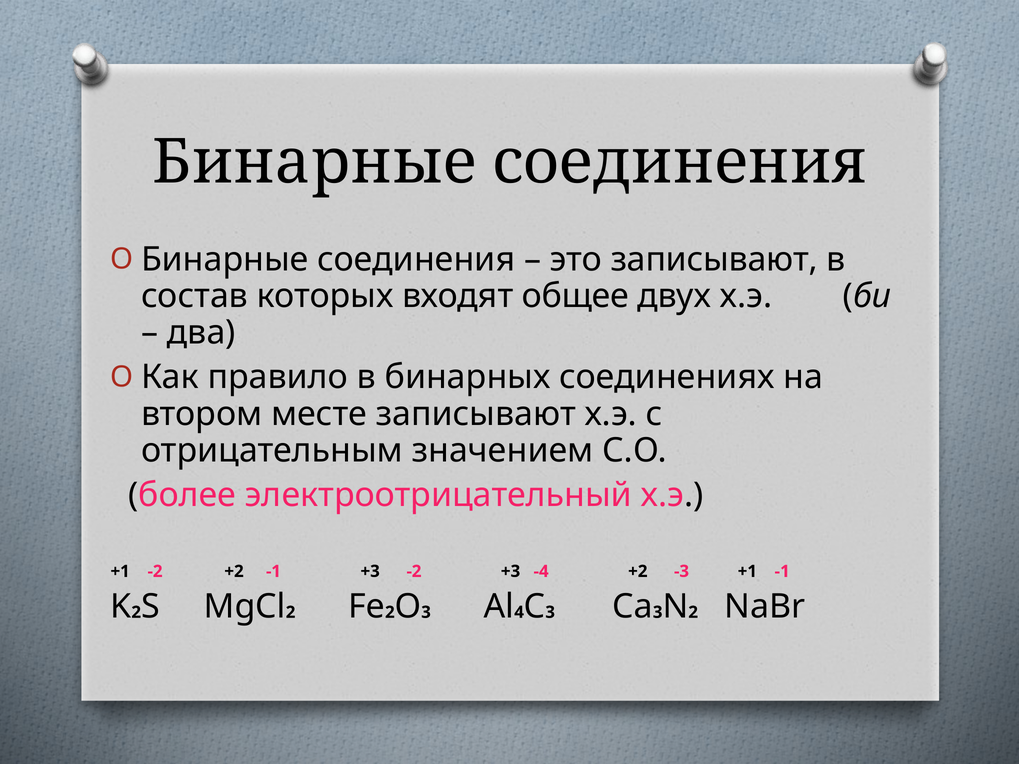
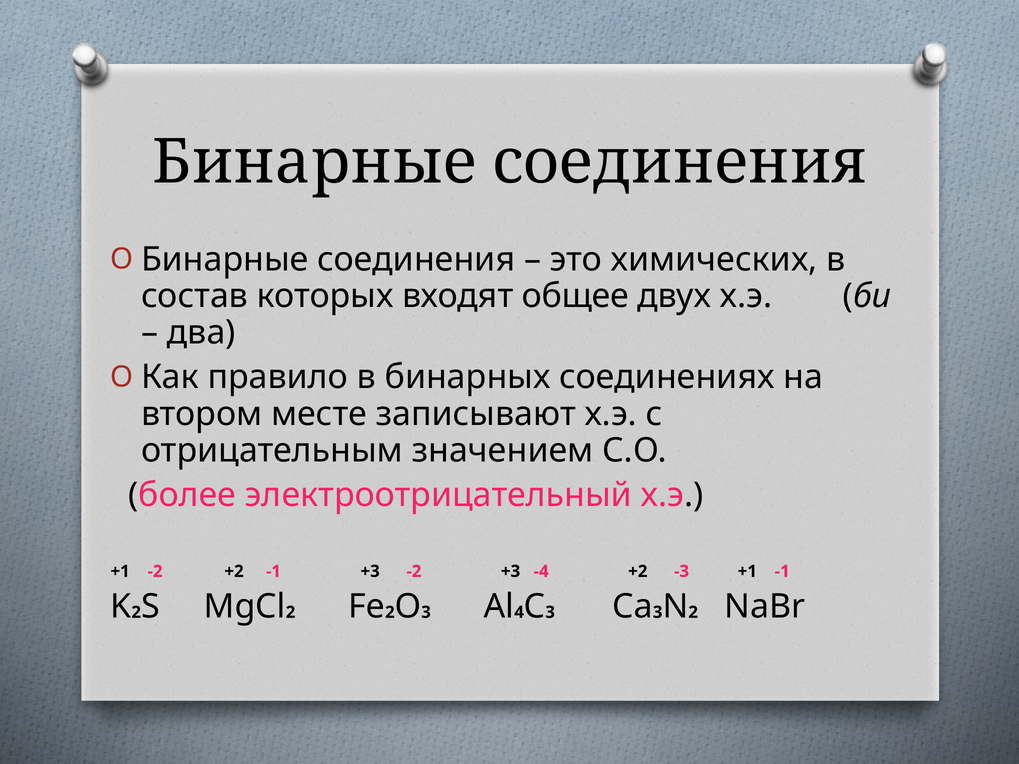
это записывают: записывают -> химических
